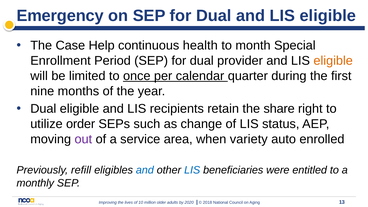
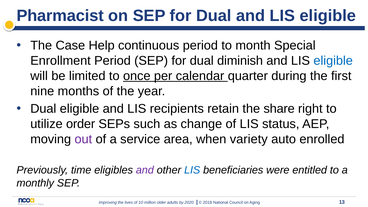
Emergency: Emergency -> Pharmacist
continuous health: health -> period
provider: provider -> diminish
eligible at (333, 61) colour: orange -> blue
refill: refill -> time
and at (145, 170) colour: blue -> purple
